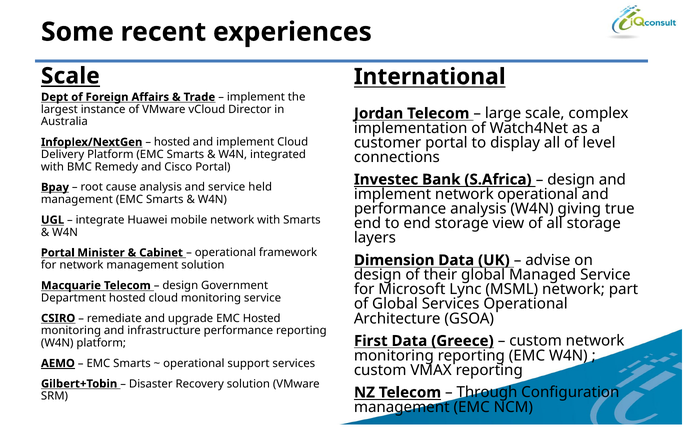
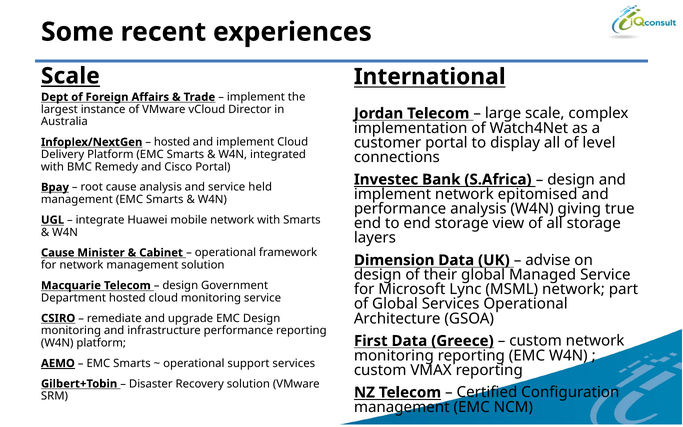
network operational: operational -> epitomised
Portal at (58, 253): Portal -> Cause
EMC Hosted: Hosted -> Design
Through: Through -> Certified
